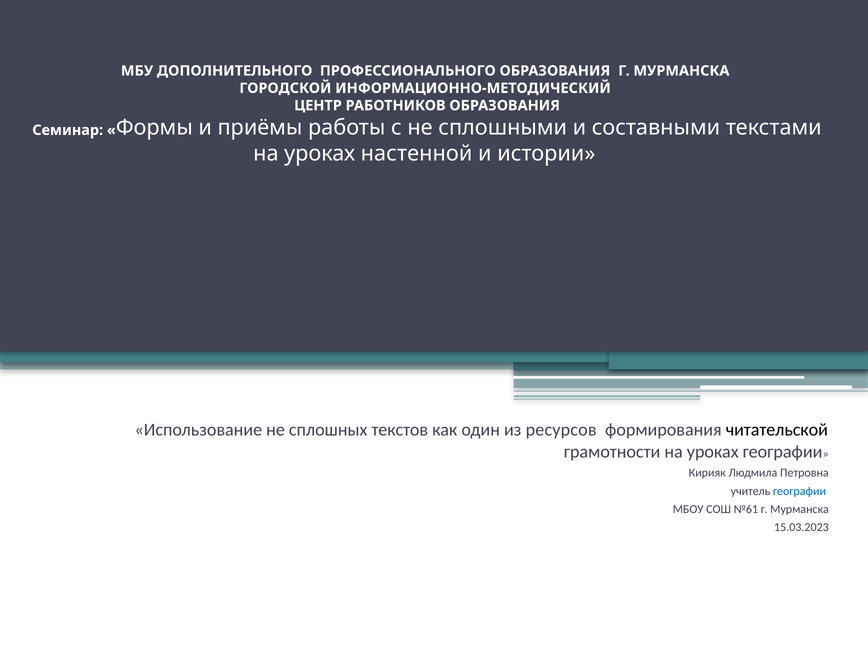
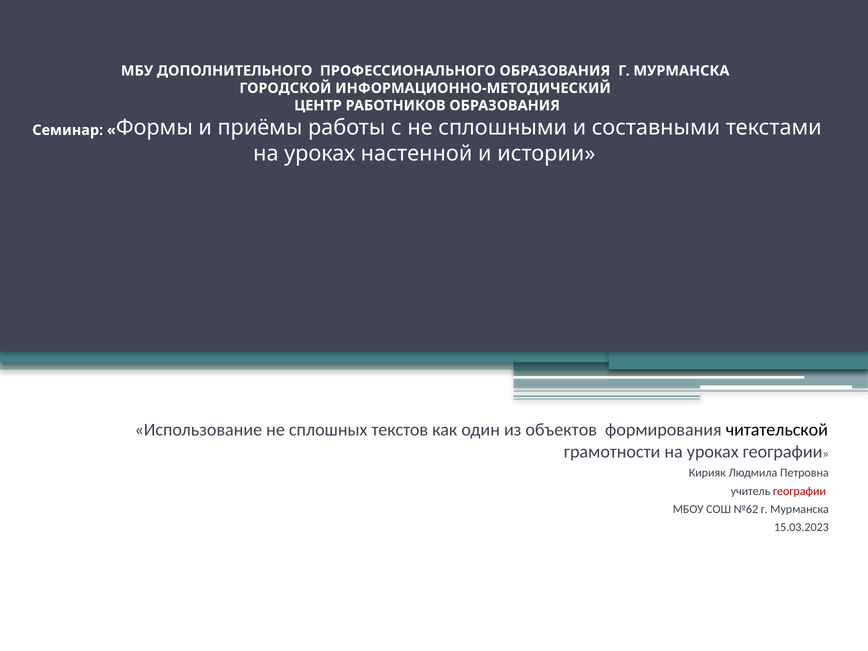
ресурсов: ресурсов -> объектов
географии at (799, 491) colour: blue -> red
№61: №61 -> №62
